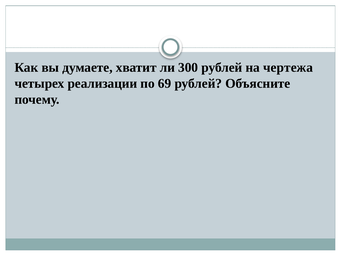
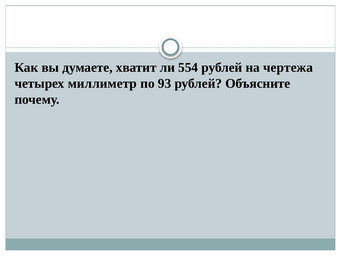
300: 300 -> 554
реализации: реализации -> миллиметр
69: 69 -> 93
